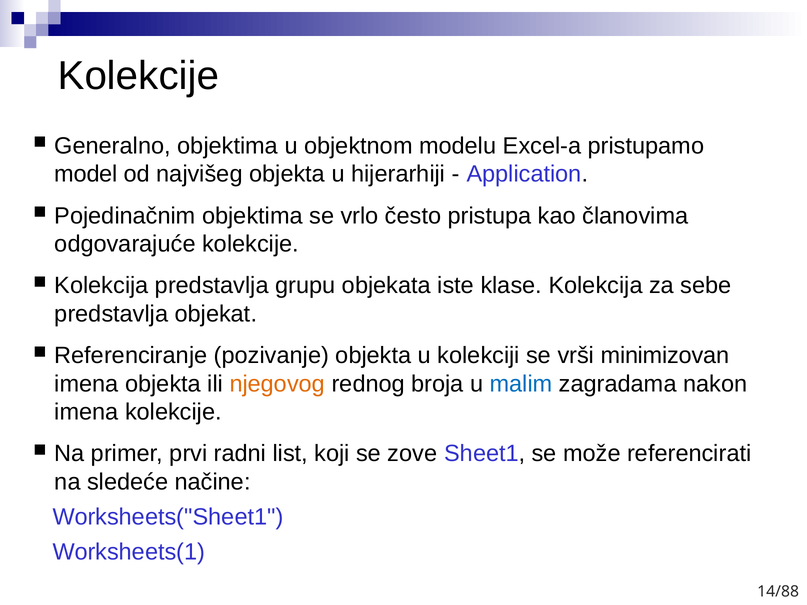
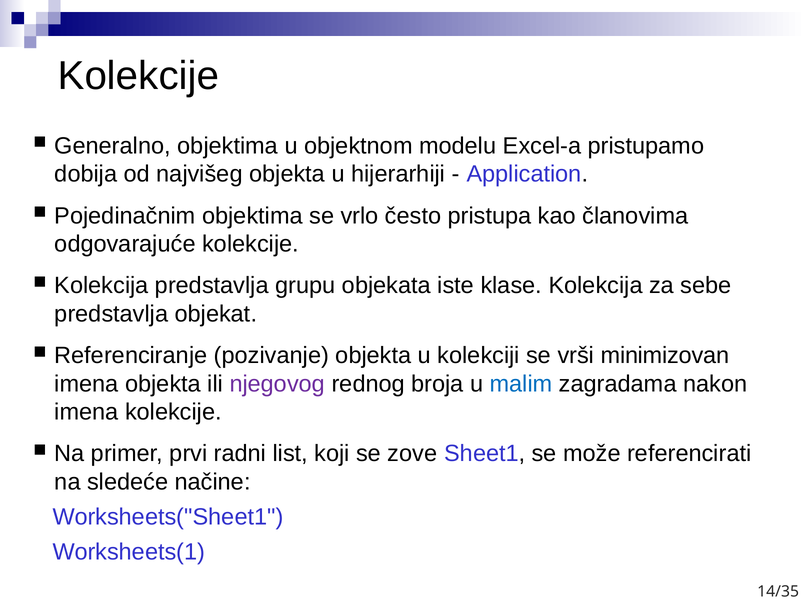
model: model -> dobija
njegovog colour: orange -> purple
14/88: 14/88 -> 14/35
